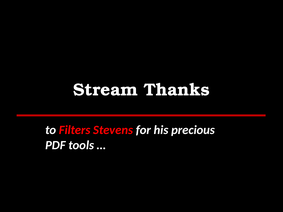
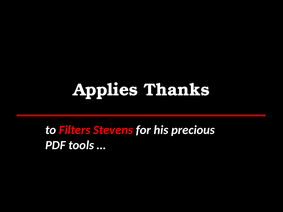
Stream: Stream -> Applies
